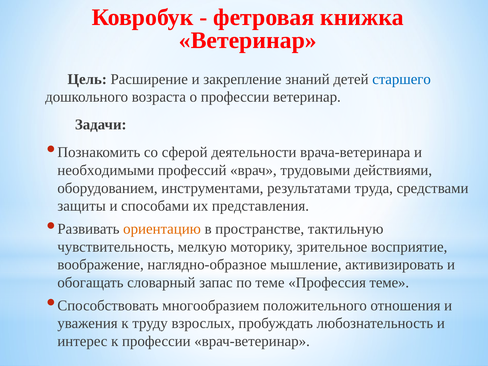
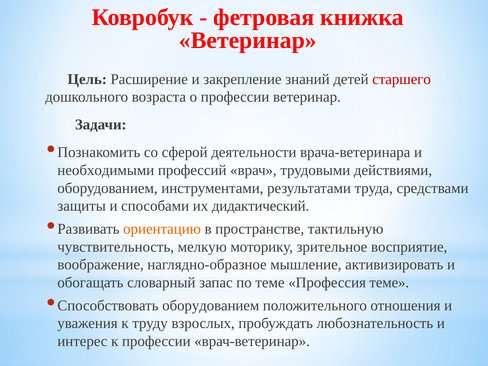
старшего colour: blue -> red
представления: представления -> дидактический
Способствовать многообразием: многообразием -> оборудованием
